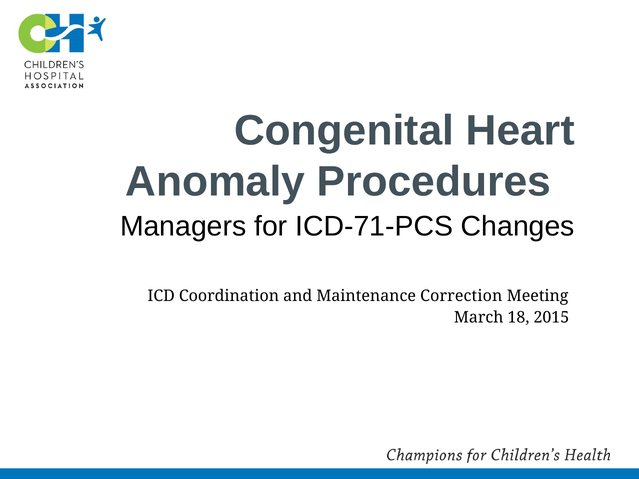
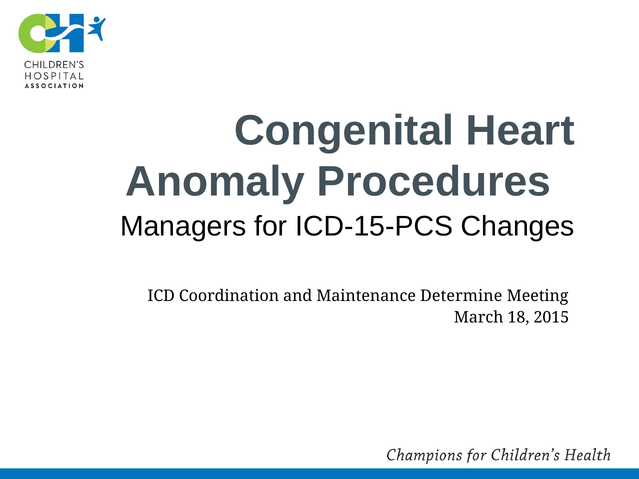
ICD-71-PCS: ICD-71-PCS -> ICD-15-PCS
Correction: Correction -> Determine
